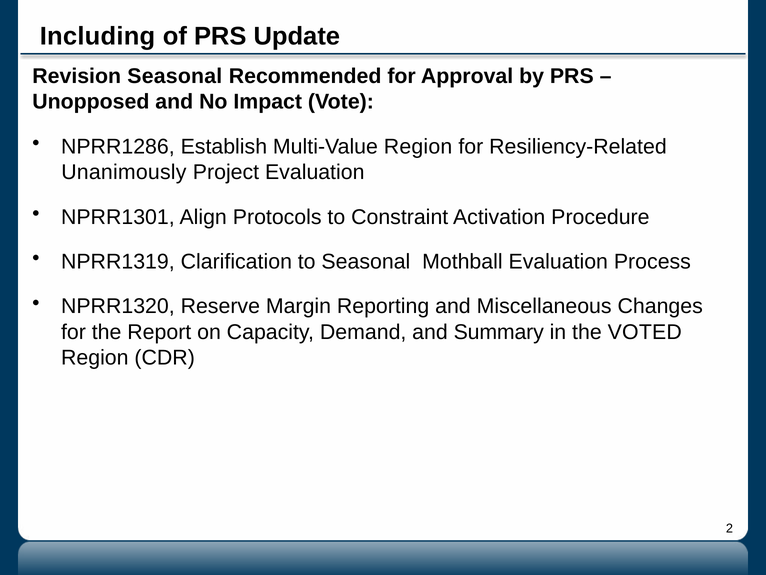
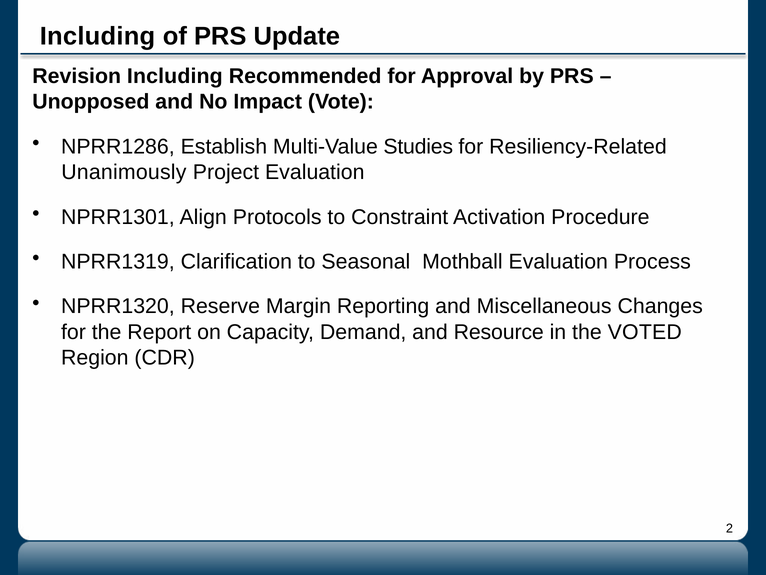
Revision Seasonal: Seasonal -> Including
Multi-Value Region: Region -> Studies
Summary: Summary -> Resource
